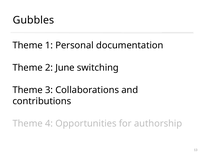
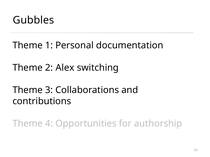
June: June -> Alex
